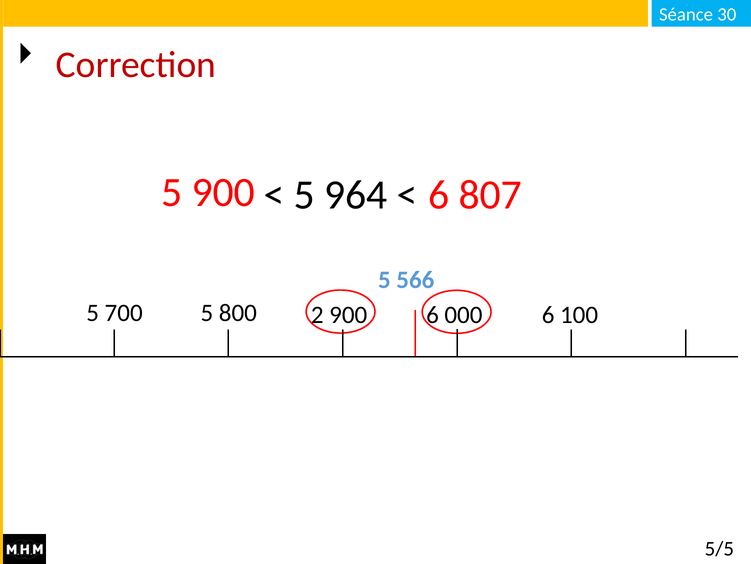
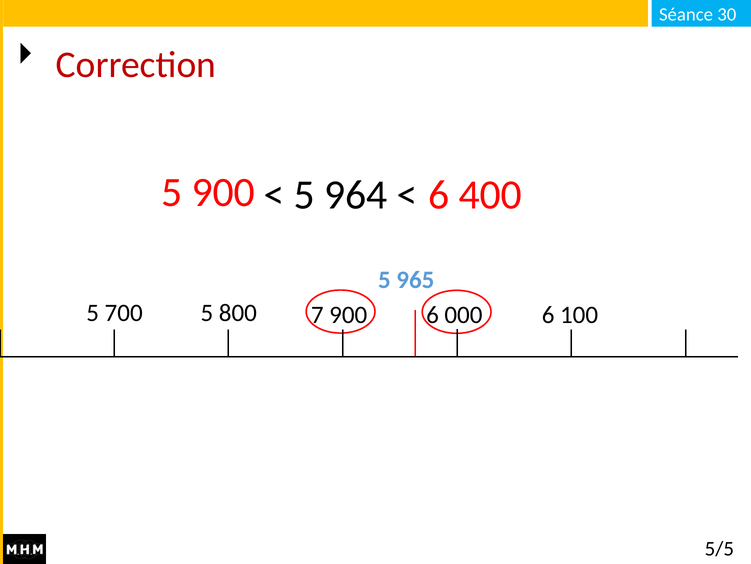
807: 807 -> 400
566: 566 -> 965
2: 2 -> 7
